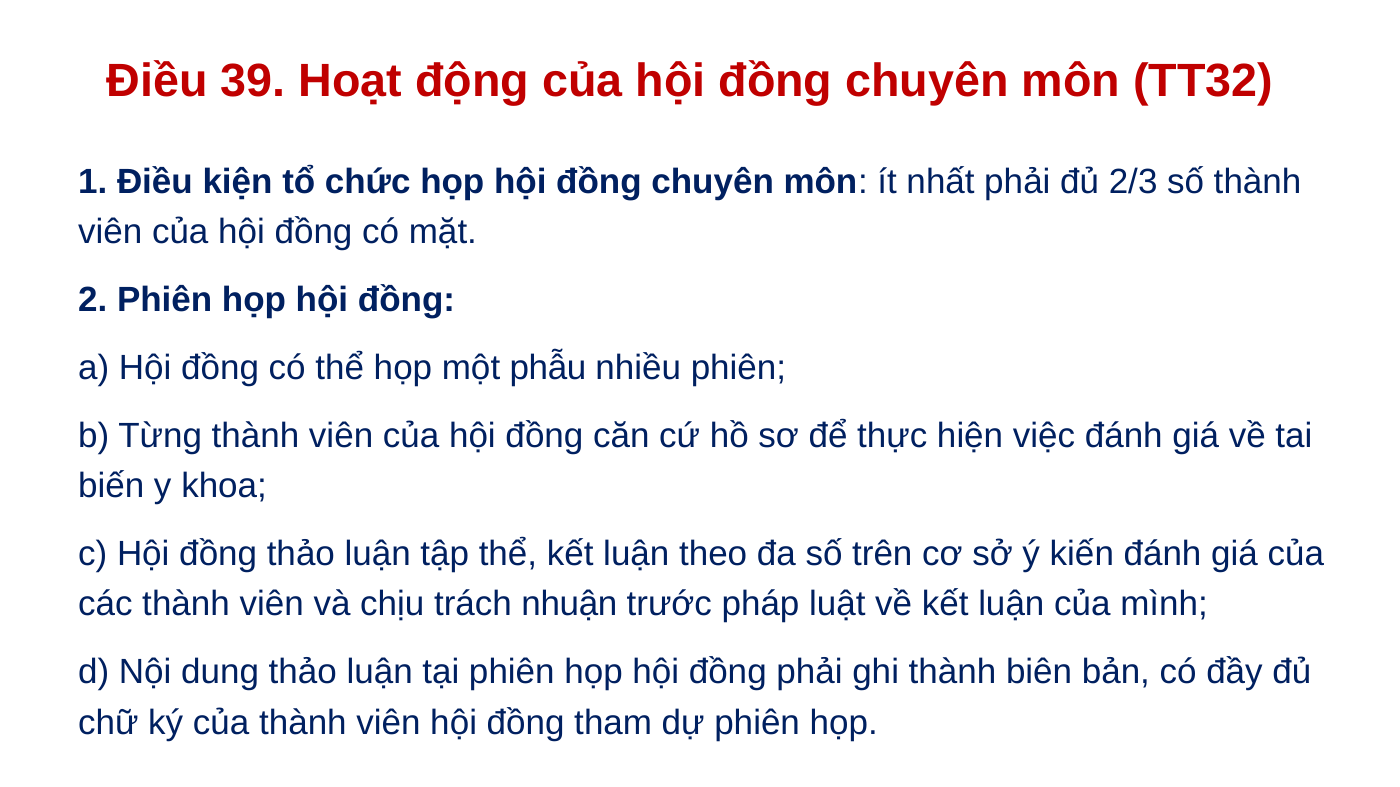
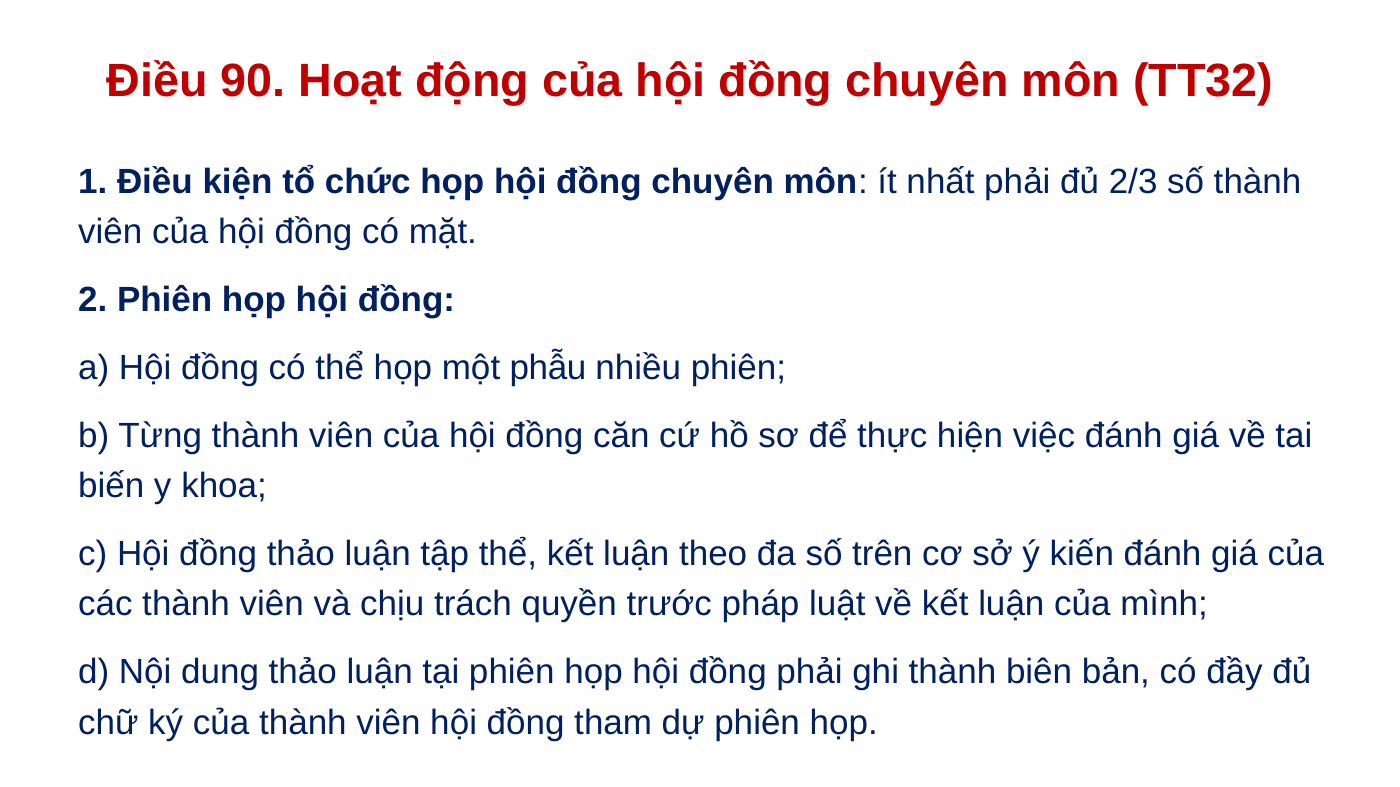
39: 39 -> 90
nhuận: nhuận -> quyền
